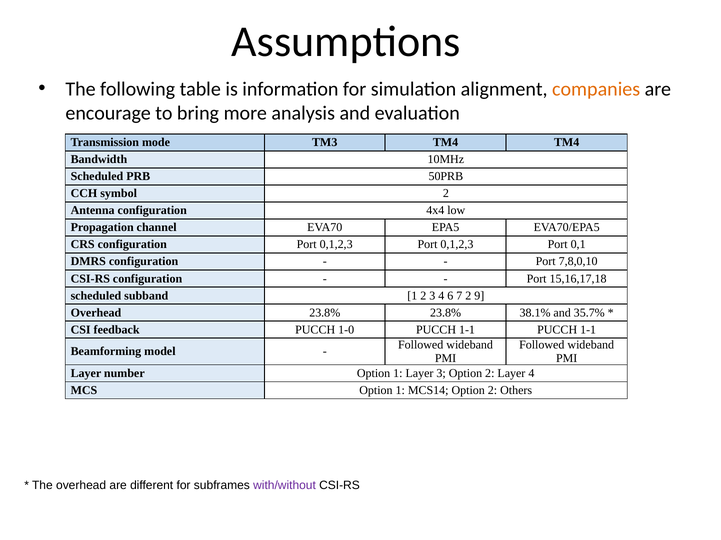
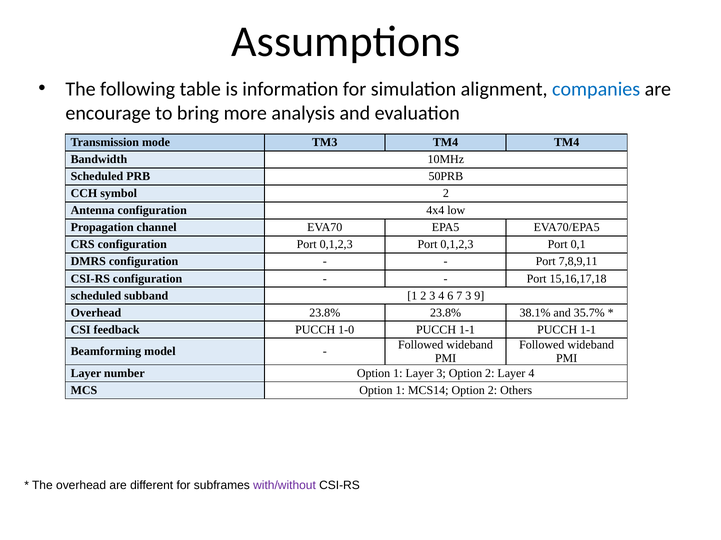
companies colour: orange -> blue
7,8,0,10: 7,8,0,10 -> 7,8,9,11
7 2: 2 -> 3
